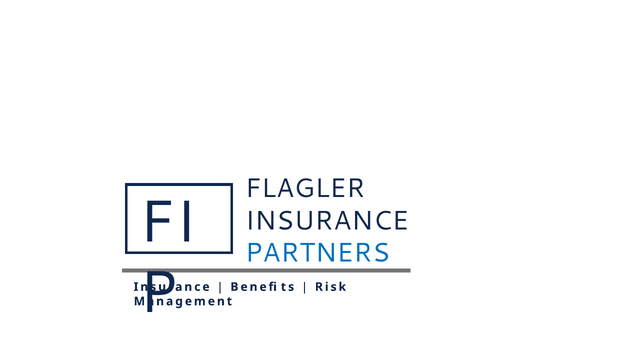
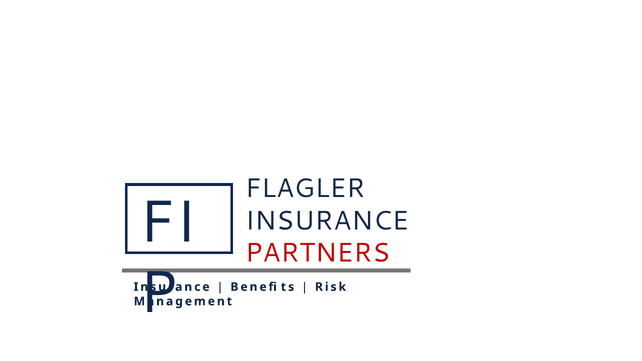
PARTNERS colour: blue -> red
